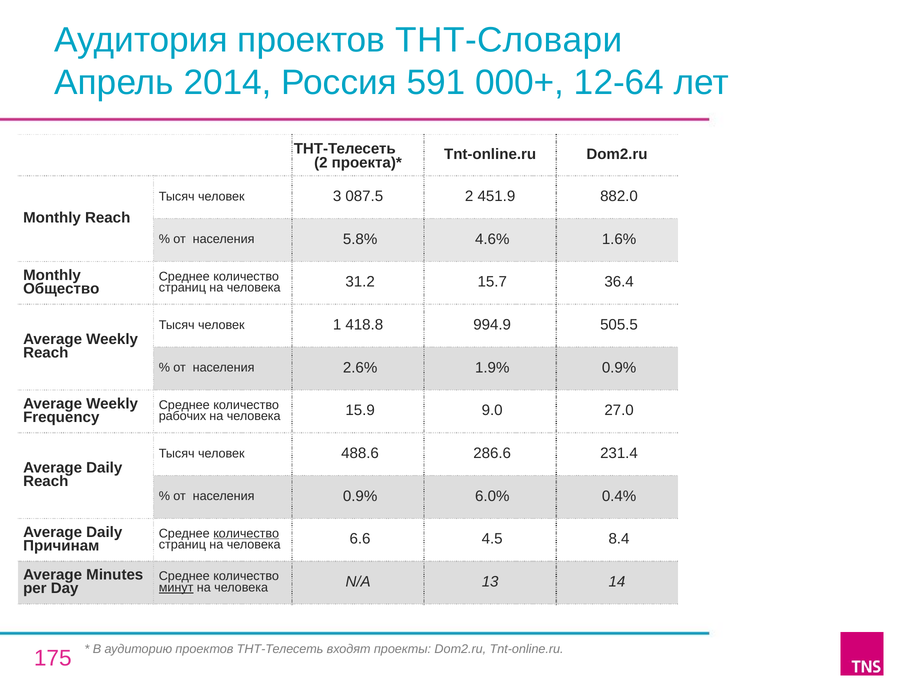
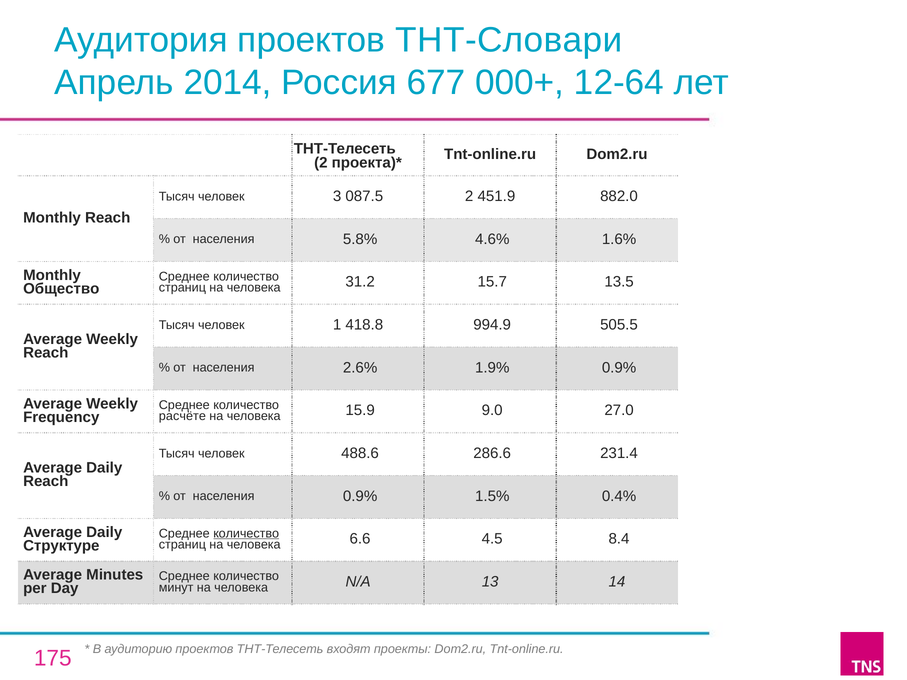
591: 591 -> 677
36.4: 36.4 -> 13.5
рабочих: рабочих -> расчёте
6.0%: 6.0% -> 1.5%
Причинам: Причинам -> Структуре
минут underline: present -> none
